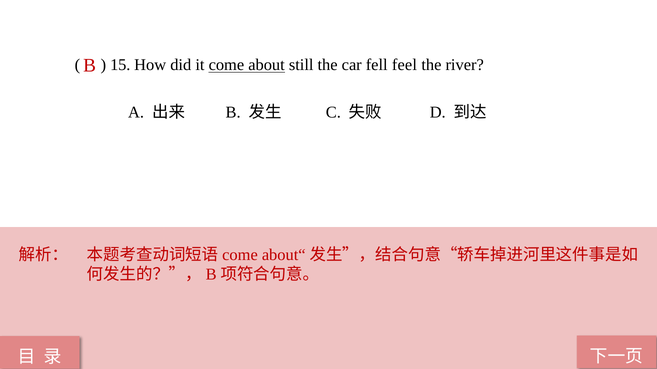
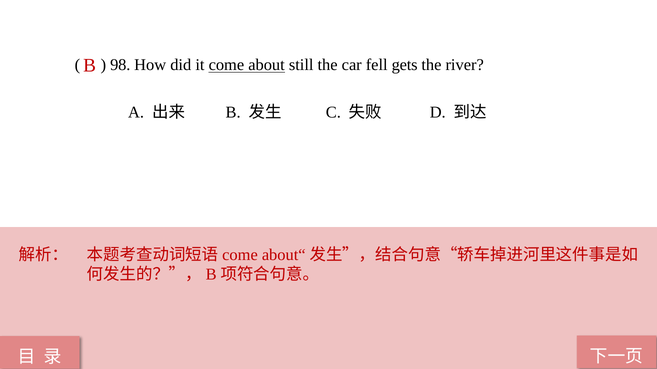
15: 15 -> 98
feel: feel -> gets
